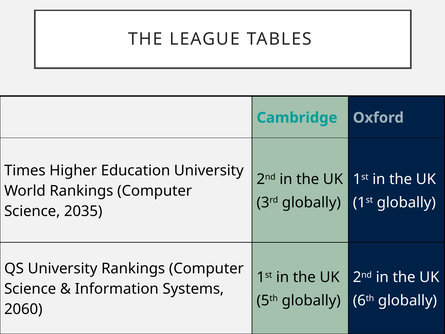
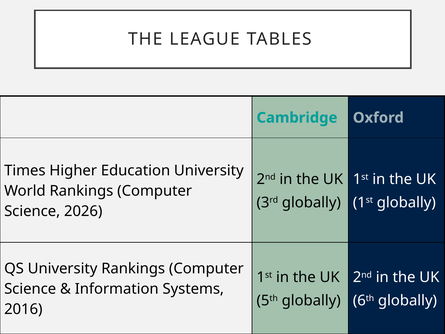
2035: 2035 -> 2026
2060: 2060 -> 2016
